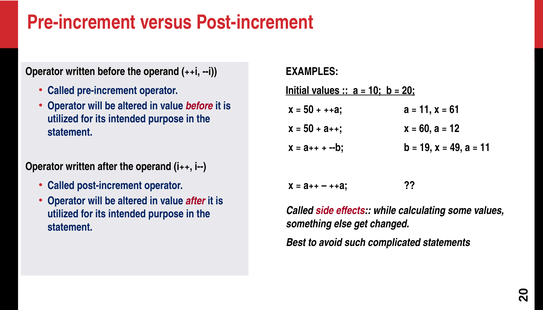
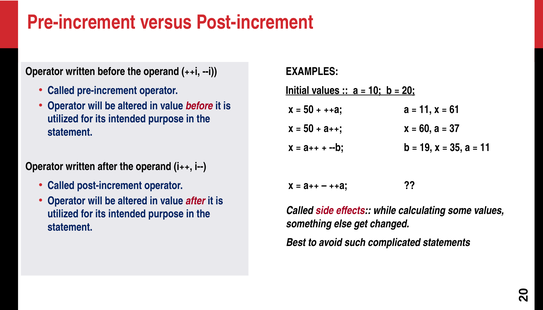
12: 12 -> 37
49: 49 -> 35
